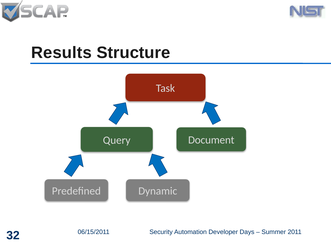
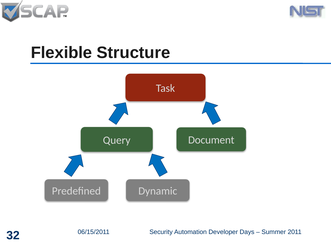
Results: Results -> Flexible
